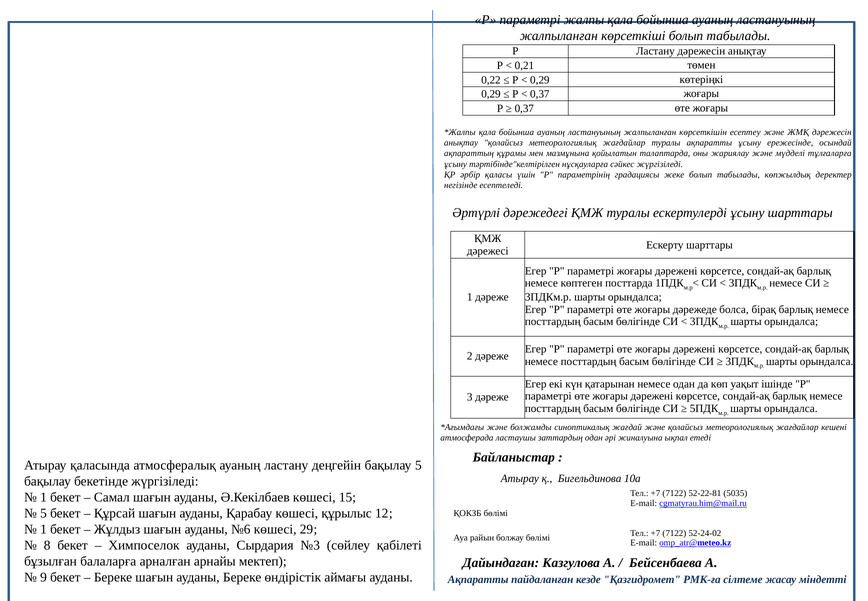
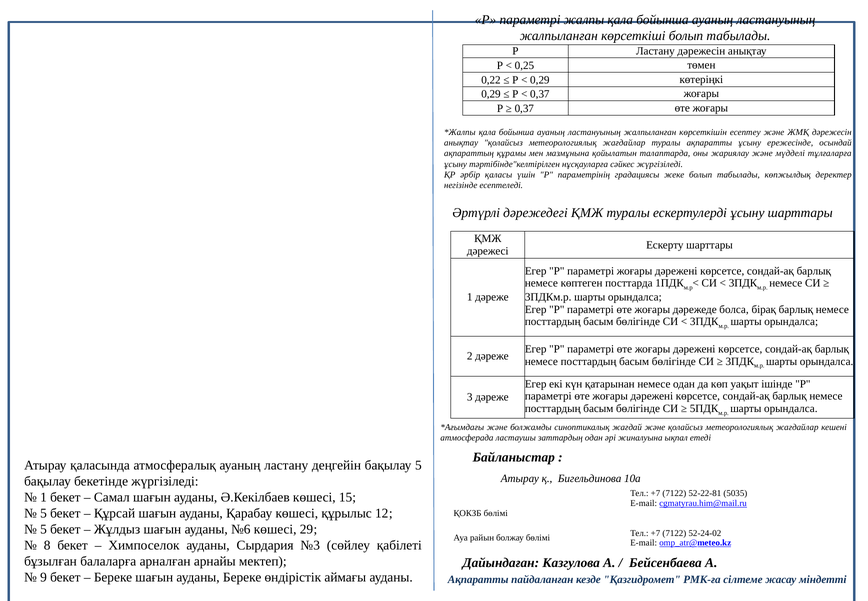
0,21: 0,21 -> 0,25
1 at (43, 529): 1 -> 5
